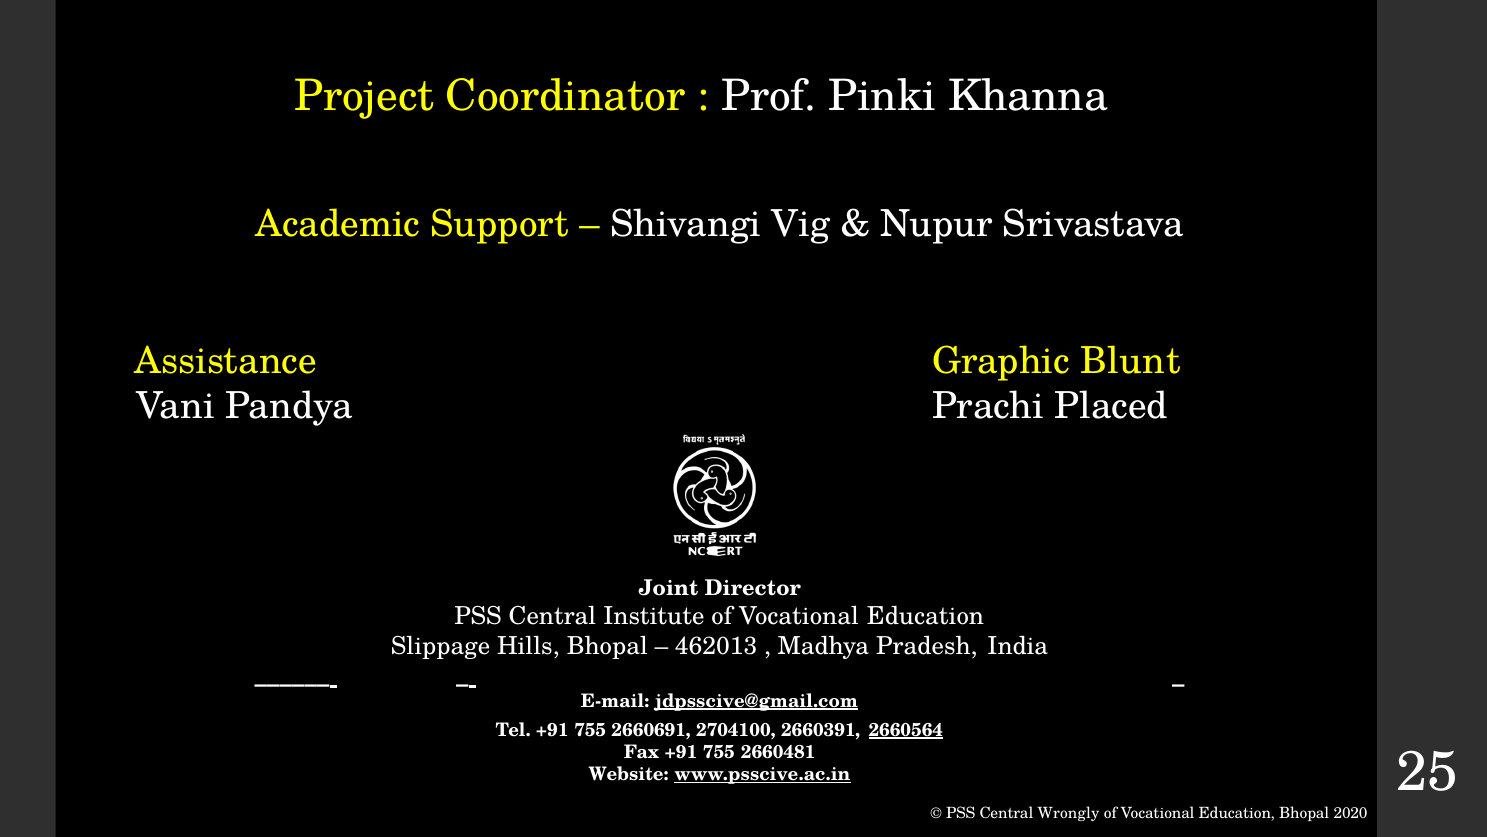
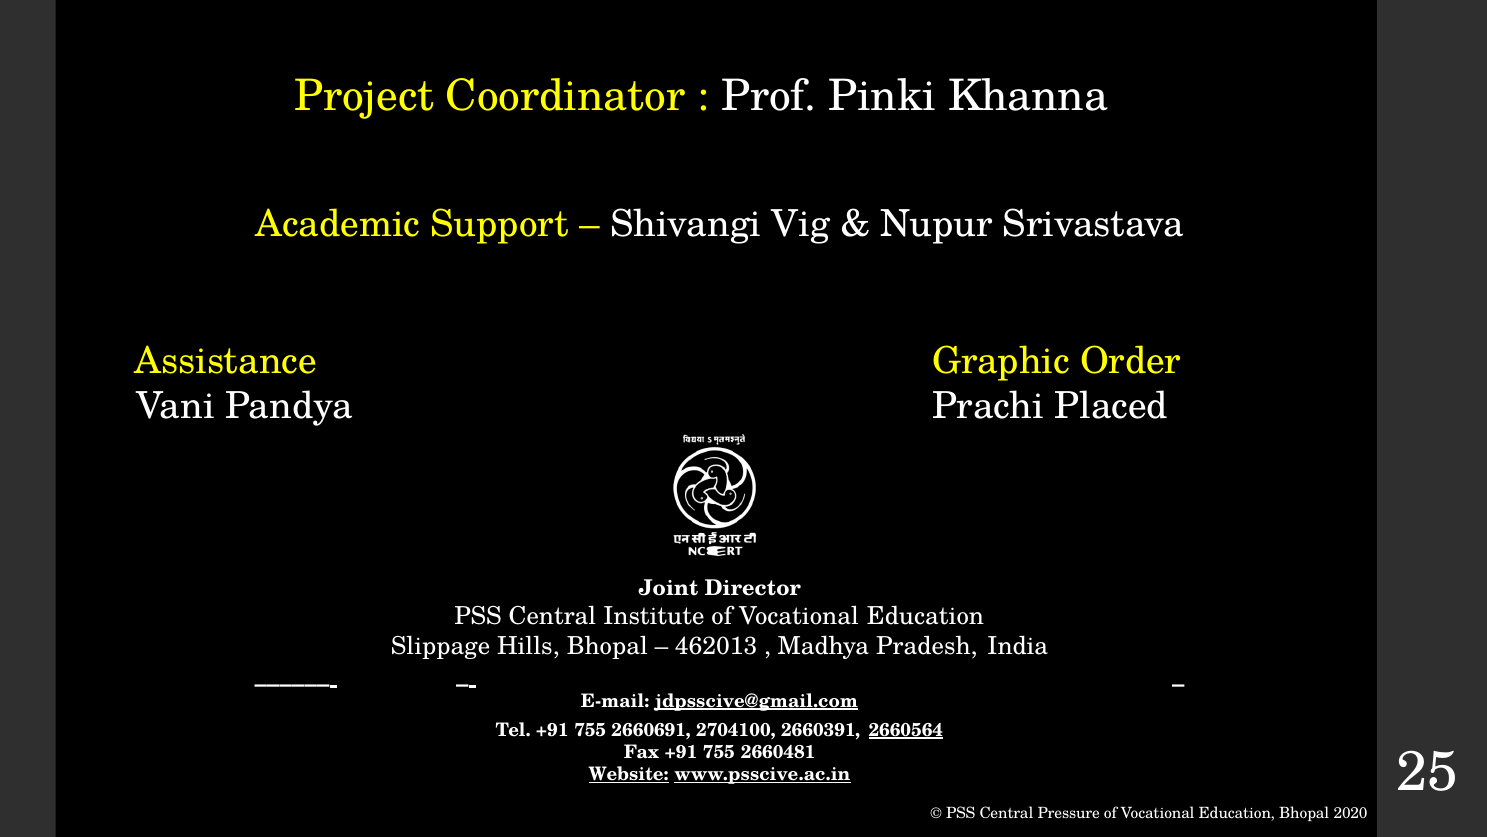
Blunt: Blunt -> Order
Website underline: none -> present
Wrongly: Wrongly -> Pressure
